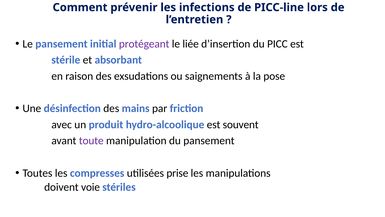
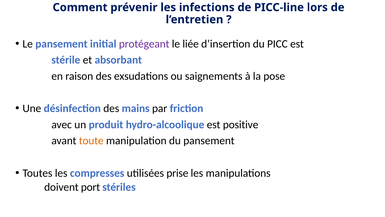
souvent: souvent -> positive
toute colour: purple -> orange
voie: voie -> port
